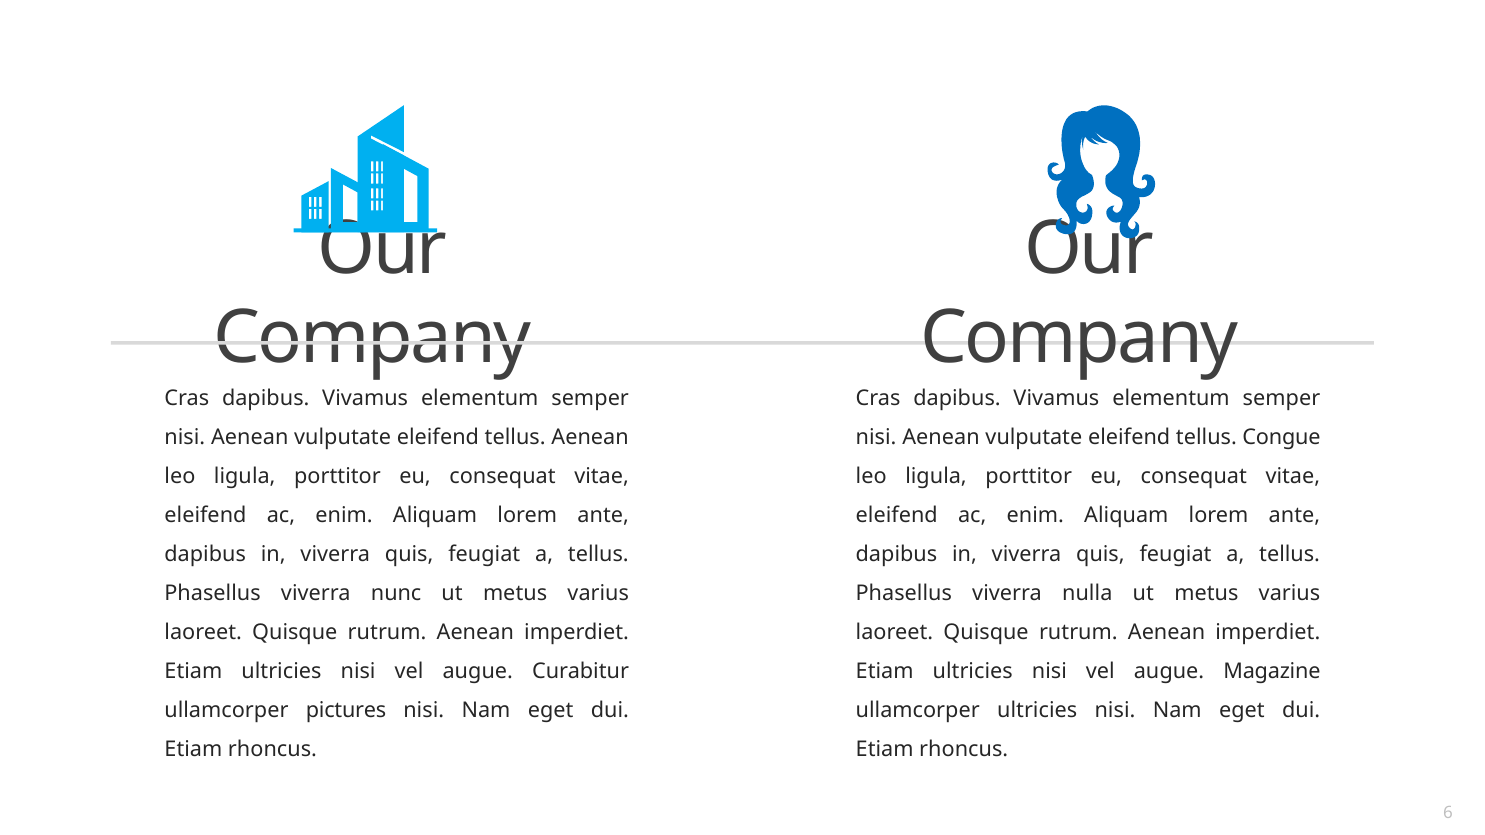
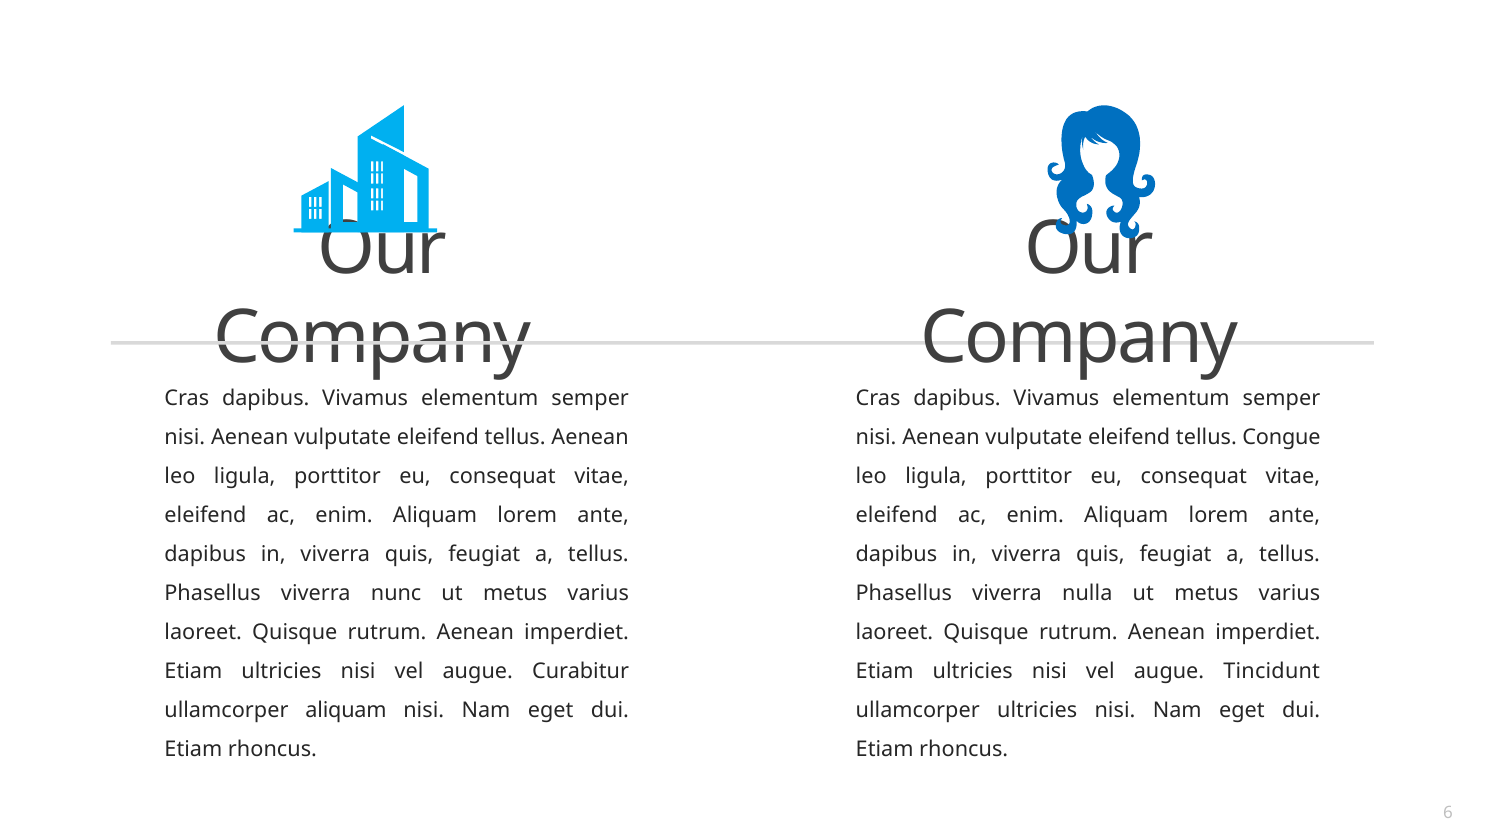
Magazine: Magazine -> Tincidunt
ullamcorper pictures: pictures -> aliquam
